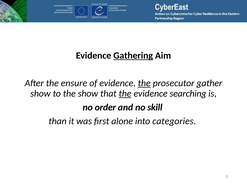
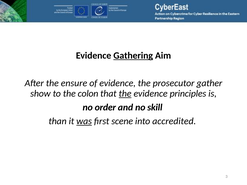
the at (144, 83) underline: present -> none
the show: show -> colon
searching: searching -> principles
was underline: none -> present
alone: alone -> scene
categories: categories -> accredited
